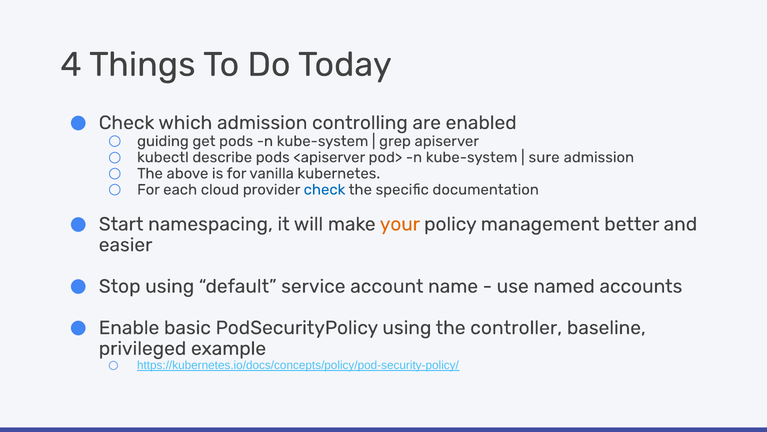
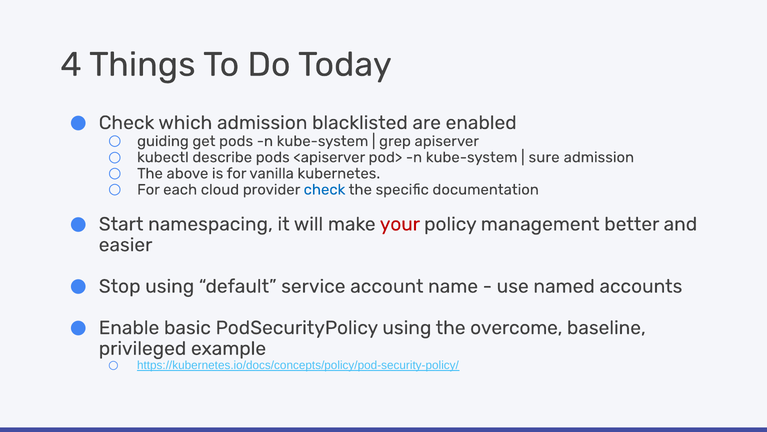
controlling: controlling -> blacklisted
your colour: orange -> red
controller: controller -> overcome
